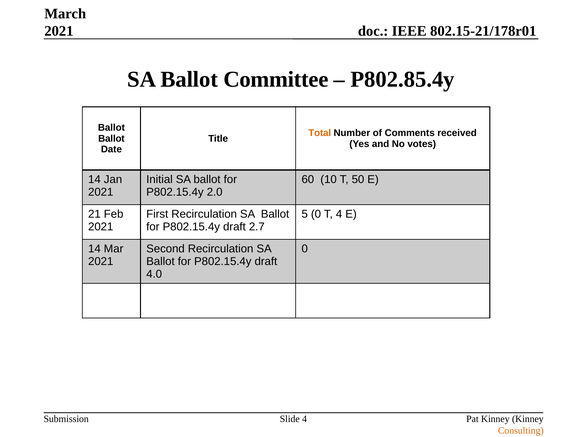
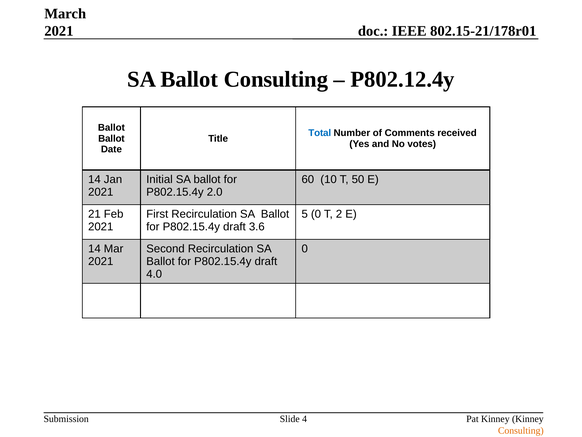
Ballot Committee: Committee -> Consulting
P802.85.4y: P802.85.4y -> P802.12.4y
Total colour: orange -> blue
T 4: 4 -> 2
2.7: 2.7 -> 3.6
